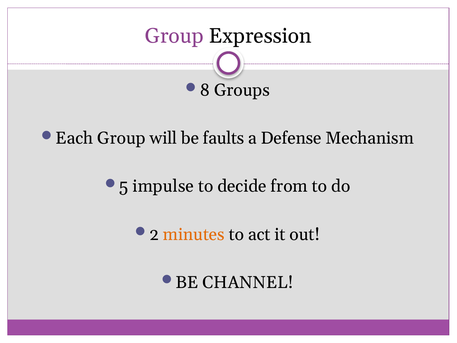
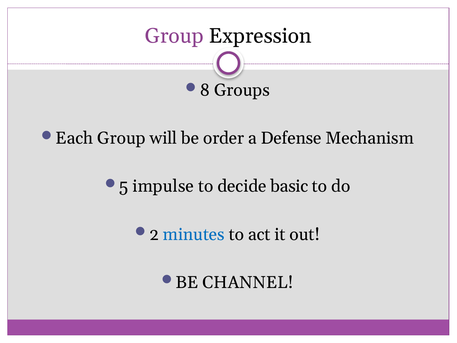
faults: faults -> order
from: from -> basic
minutes colour: orange -> blue
